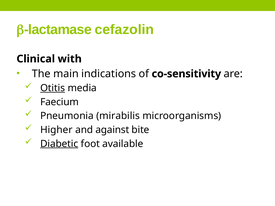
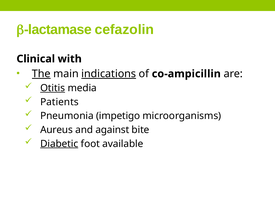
The underline: none -> present
indications underline: none -> present
co-sensitivity: co-sensitivity -> co-ampicillin
Faecium: Faecium -> Patients
mirabilis: mirabilis -> impetigo
Higher: Higher -> Aureus
